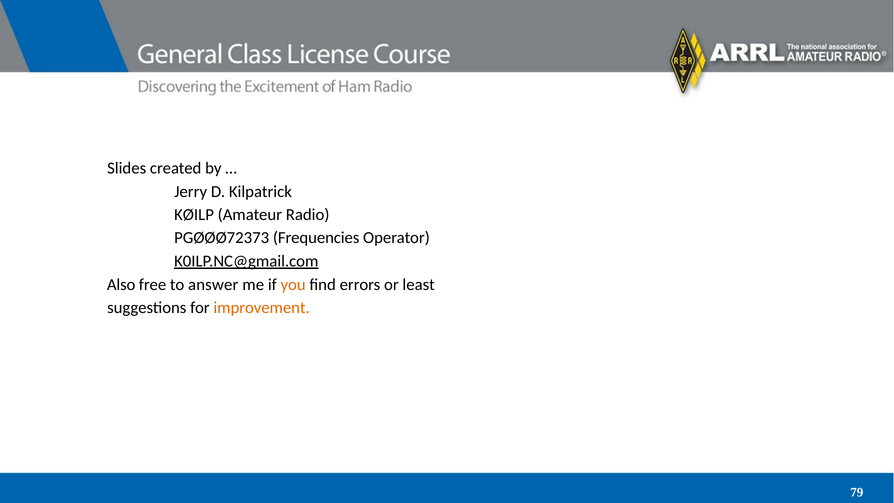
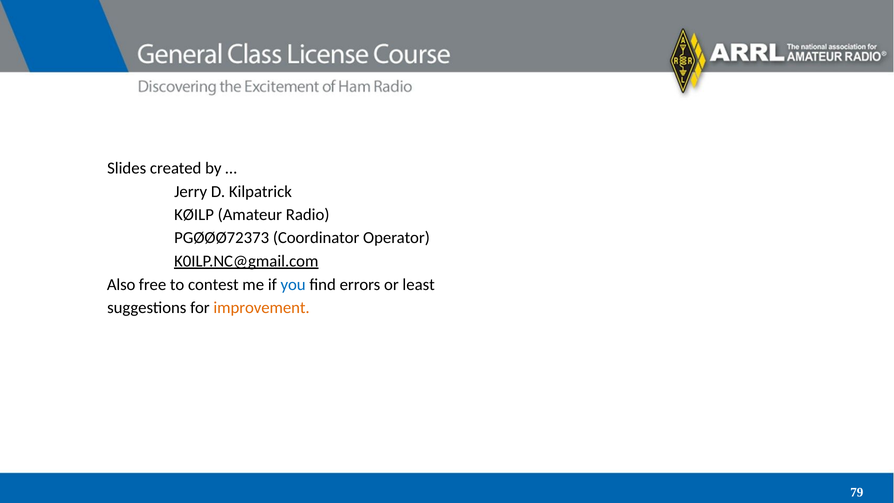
Frequencies: Frequencies -> Coordinator
answer: answer -> contest
you colour: orange -> blue
